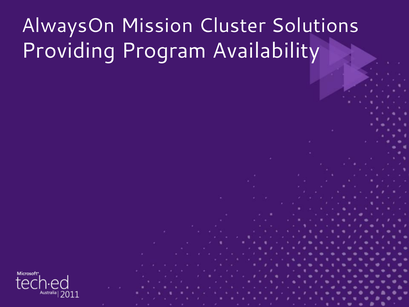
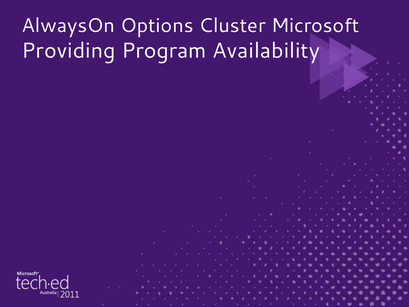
Mission: Mission -> Options
Solutions: Solutions -> Microsoft
